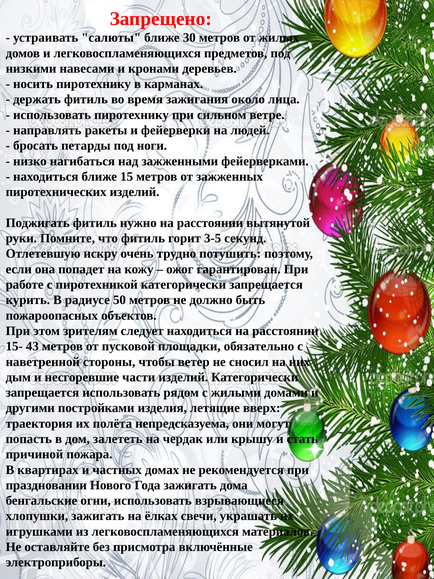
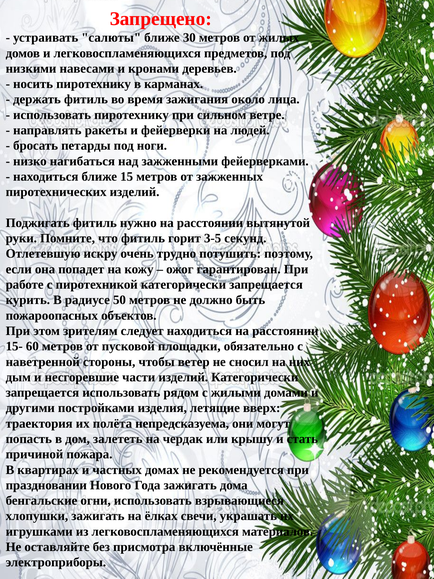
43: 43 -> 60
